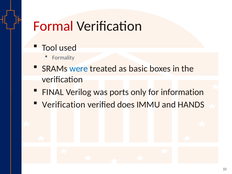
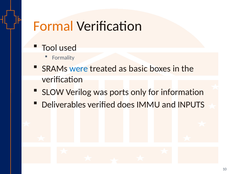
Formal colour: red -> orange
FINAL: FINAL -> SLOW
Verification at (64, 105): Verification -> Deliverables
HANDS: HANDS -> INPUTS
